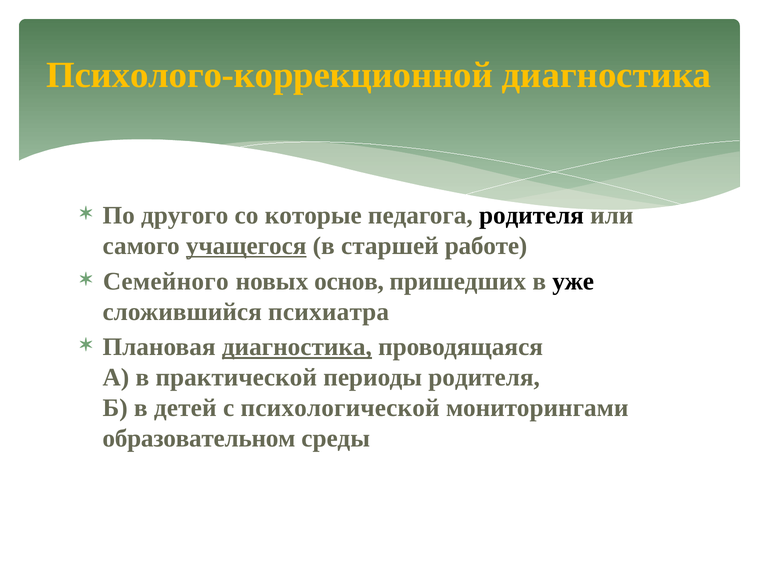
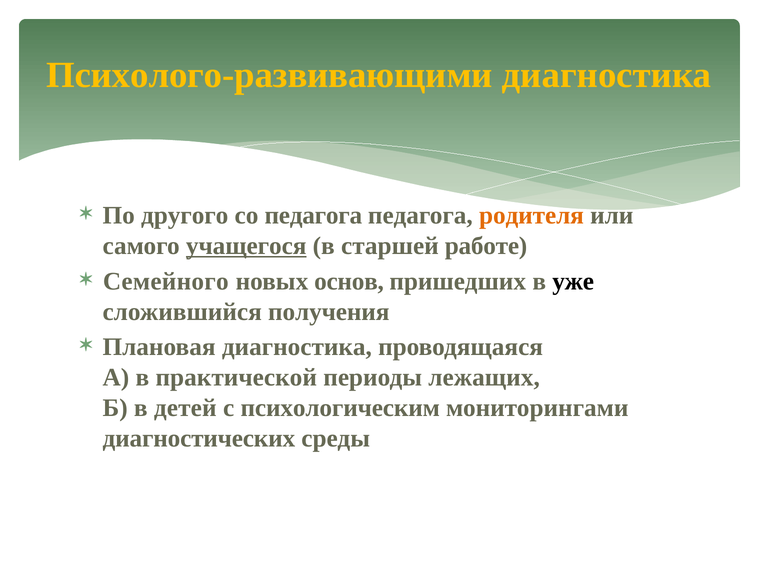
Психолого-коррекционной: Психолого-коррекционной -> Психолого-развивающими
со которые: которые -> педагога
родителя at (531, 215) colour: black -> orange
психиатра: психиатра -> получения
диагностика at (297, 347) underline: present -> none
периоды родителя: родителя -> лежащих
психологической: психологической -> психологическим
образовательном: образовательном -> диагностических
